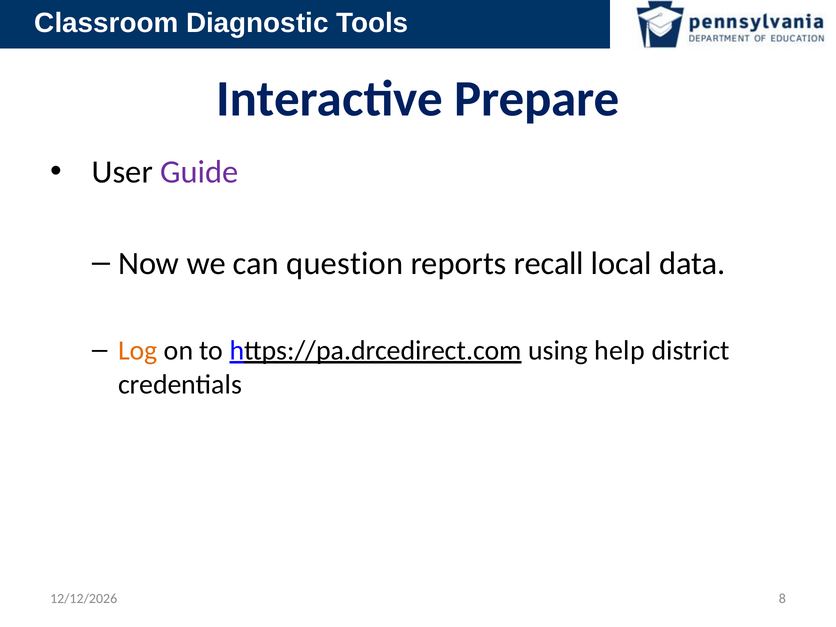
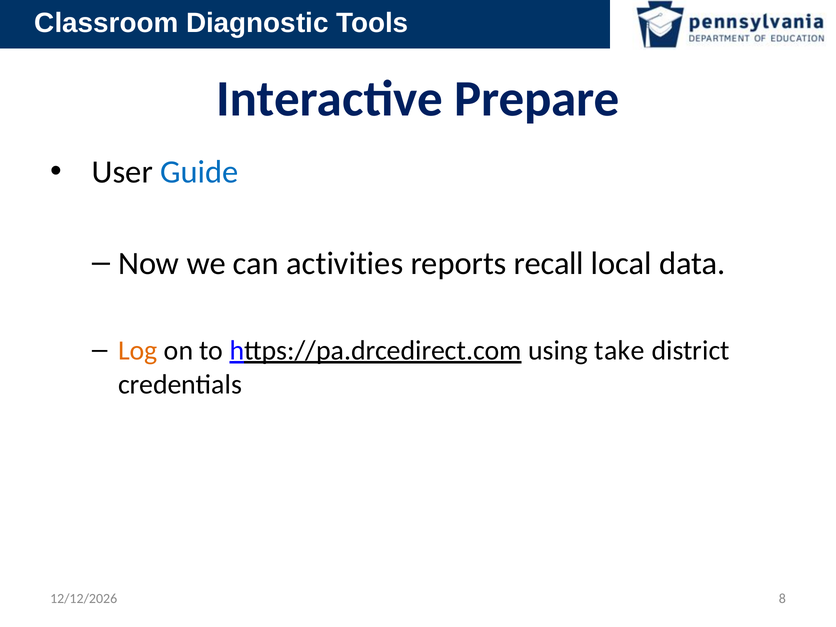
Guide colour: purple -> blue
question: question -> activities
help: help -> take
